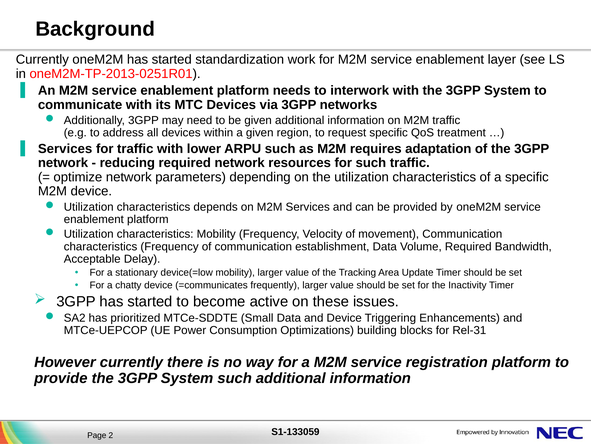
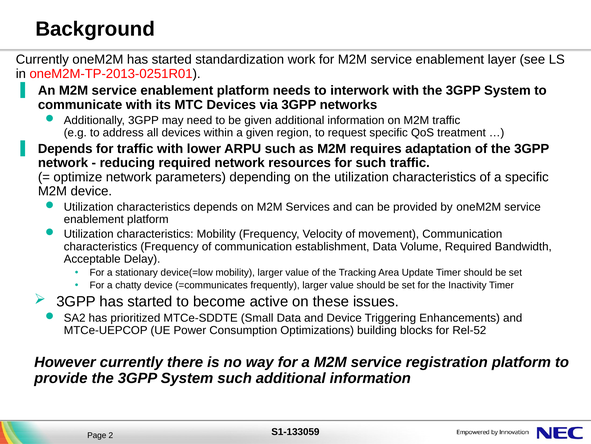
Services at (65, 148): Services -> Depends
Rel-31: Rel-31 -> Rel-52
